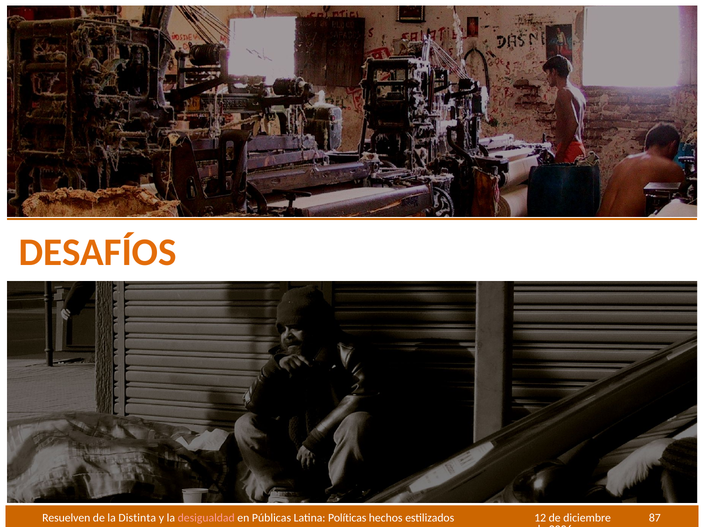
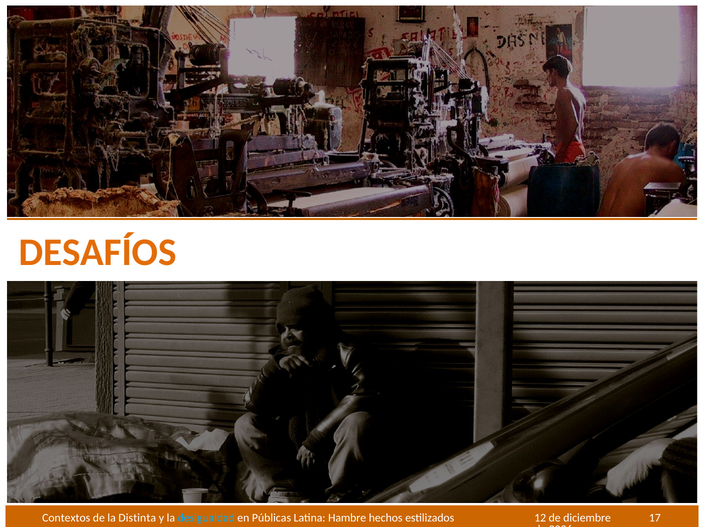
Resuelven: Resuelven -> Contextos
desigualdad colour: pink -> light blue
Políticas: Políticas -> Hambre
87: 87 -> 17
